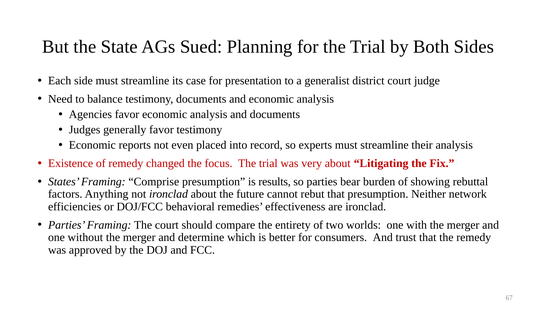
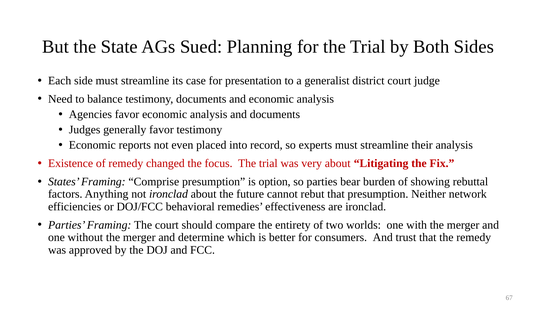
results: results -> option
